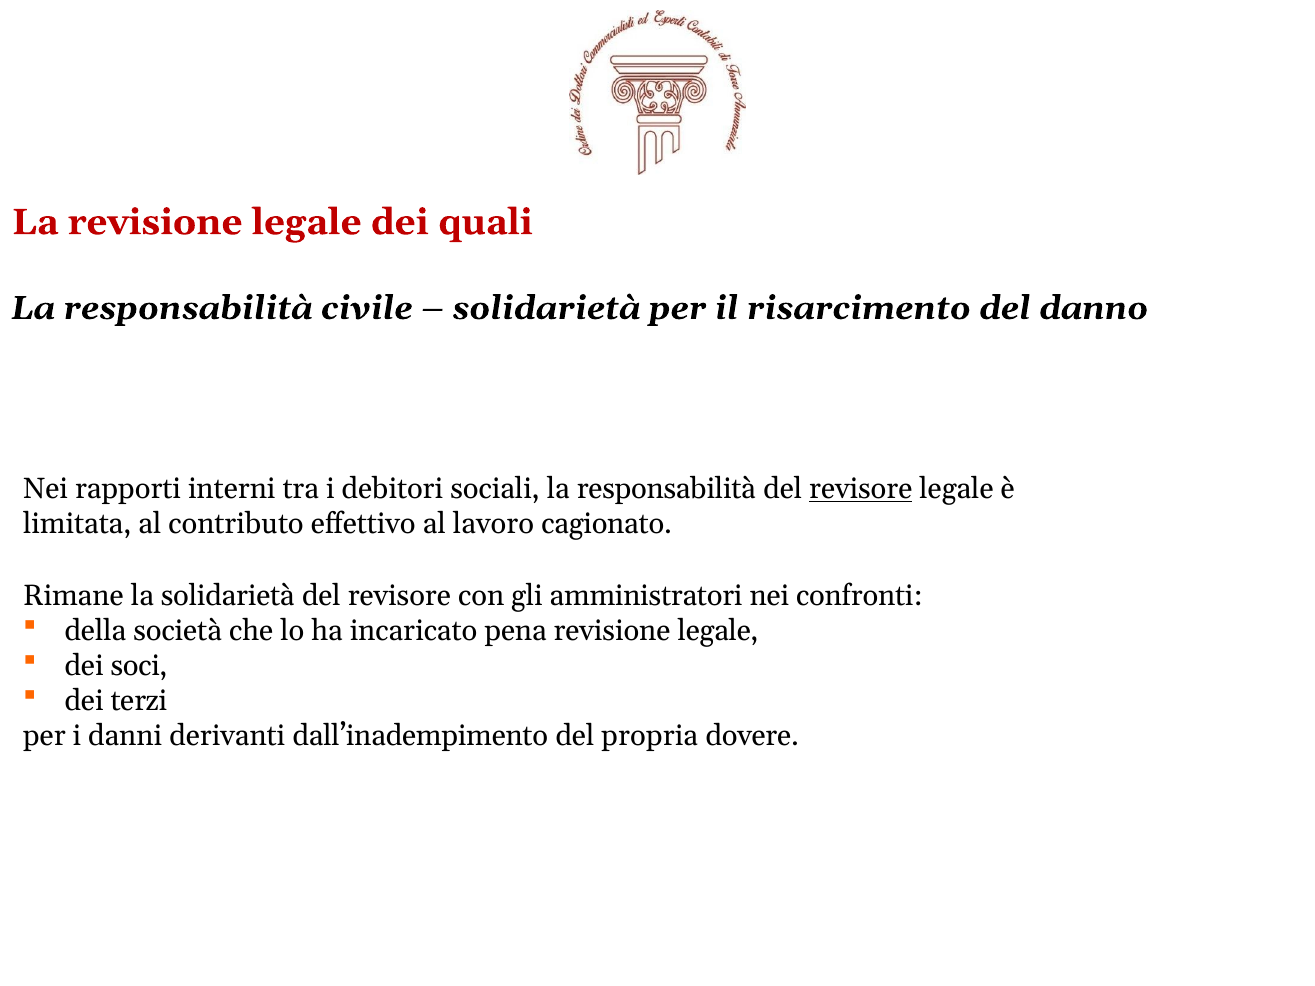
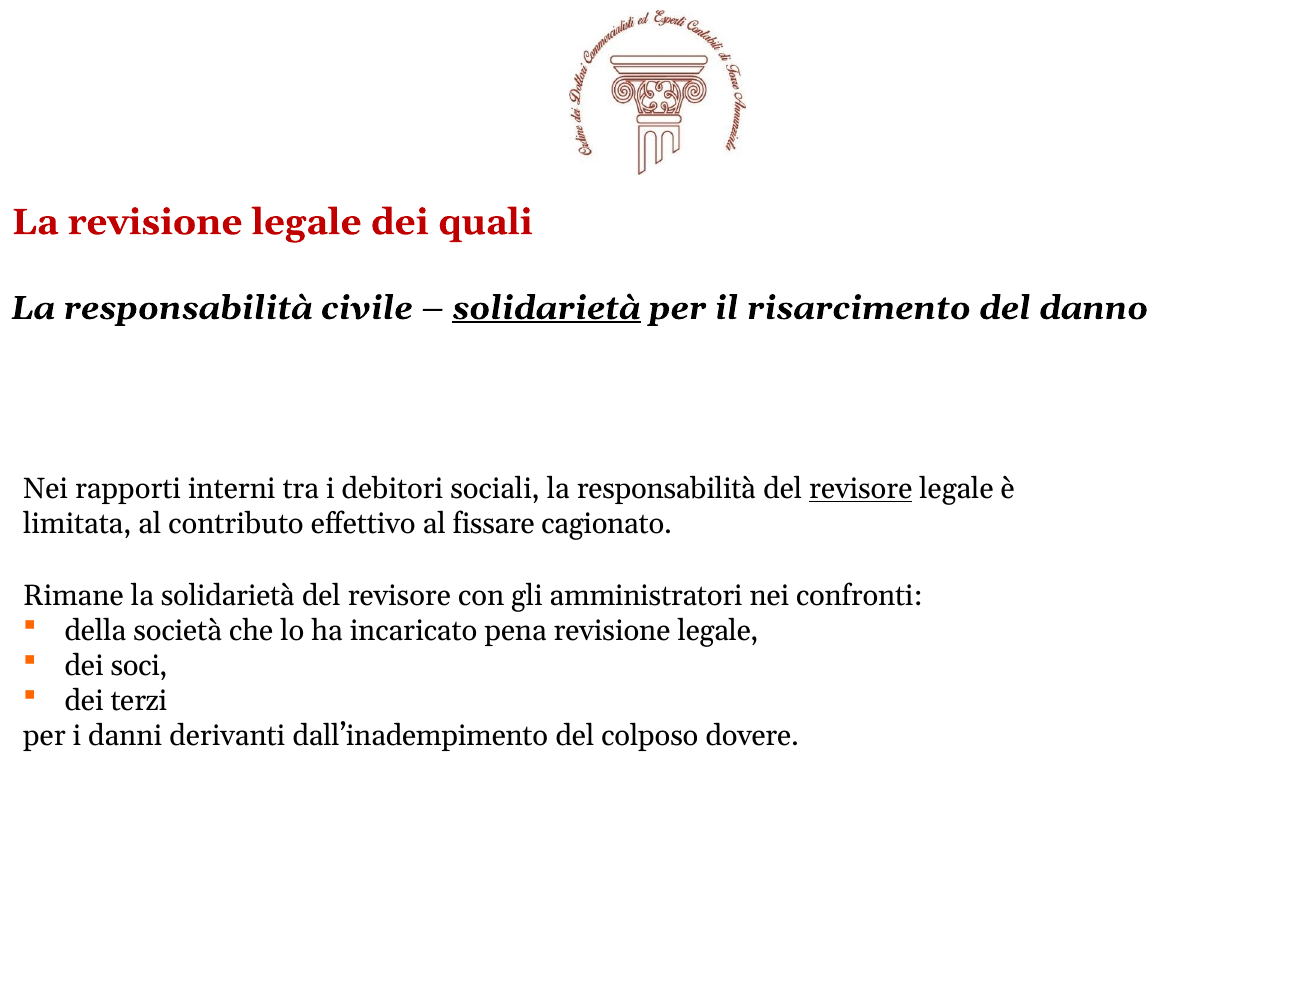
solidarietà at (546, 308) underline: none -> present
lavoro: lavoro -> fissare
propria: propria -> colposo
